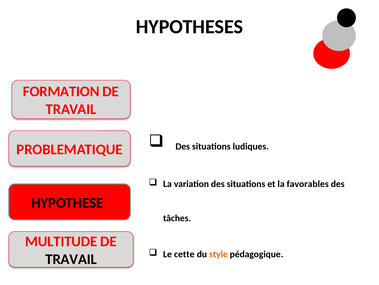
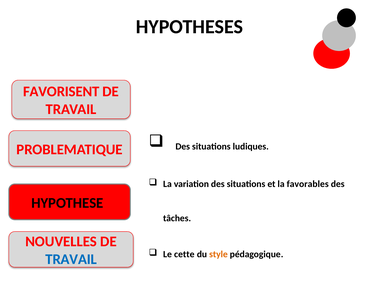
FORMATION: FORMATION -> FAVORISENT
MULTITUDE: MULTITUDE -> NOUVELLES
TRAVAIL at (71, 259) colour: black -> blue
